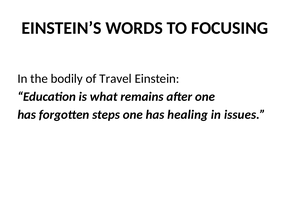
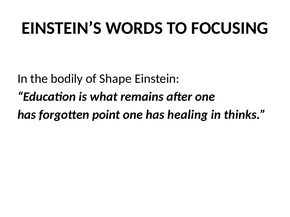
Travel: Travel -> Shape
steps: steps -> point
issues: issues -> thinks
